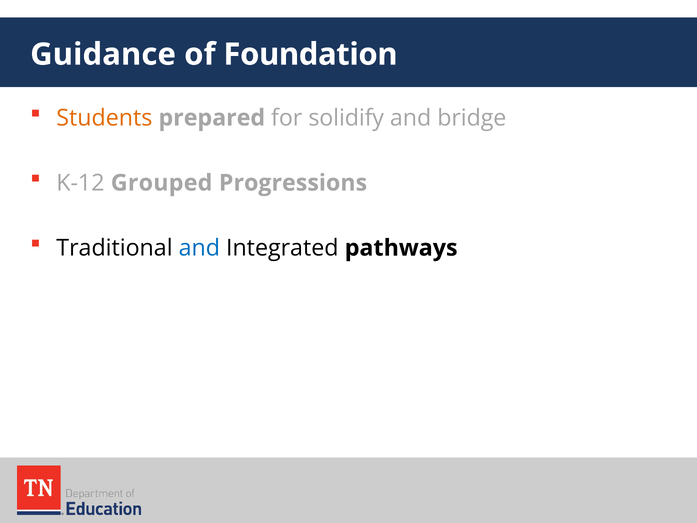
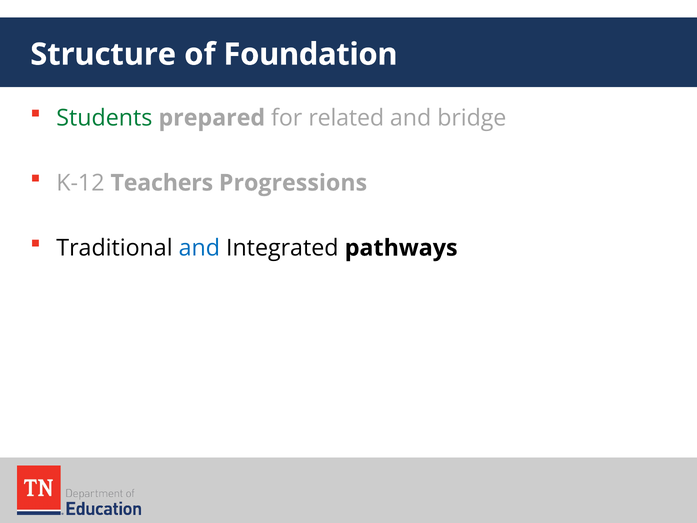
Guidance: Guidance -> Structure
Students colour: orange -> green
solidify: solidify -> related
Grouped: Grouped -> Teachers
